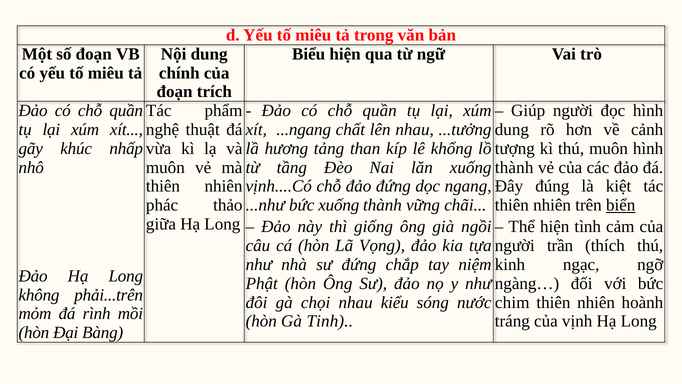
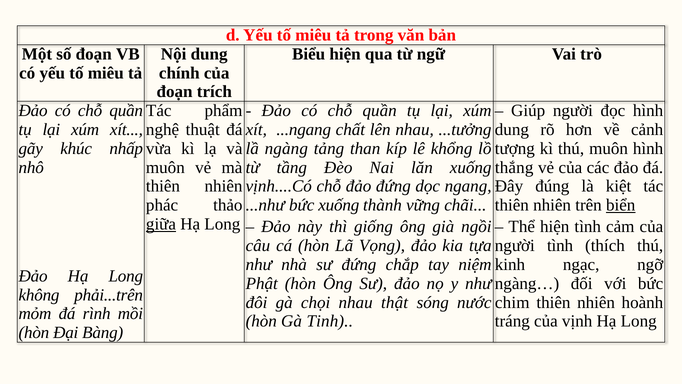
hương: hương -> ngàng
thành at (514, 167): thành -> thắng
giữa underline: none -> present
người trần: trần -> tình
kiểu: kiểu -> thật
